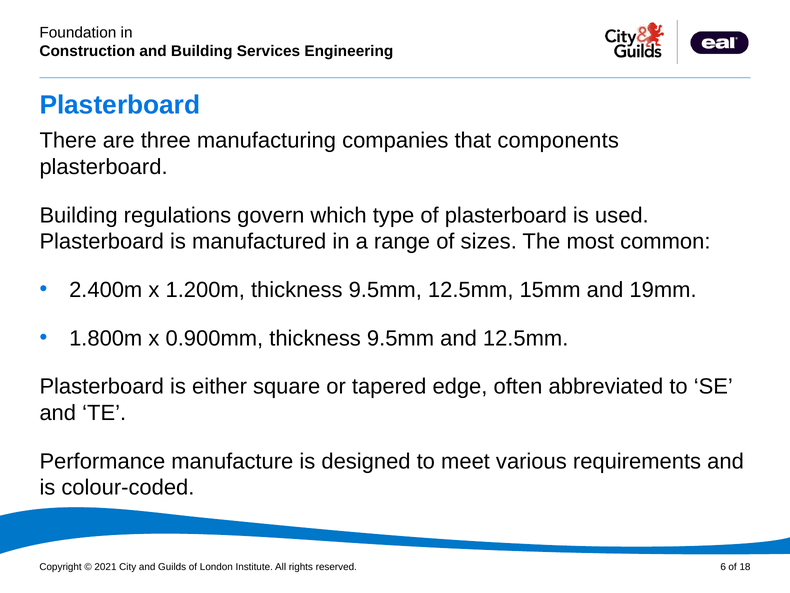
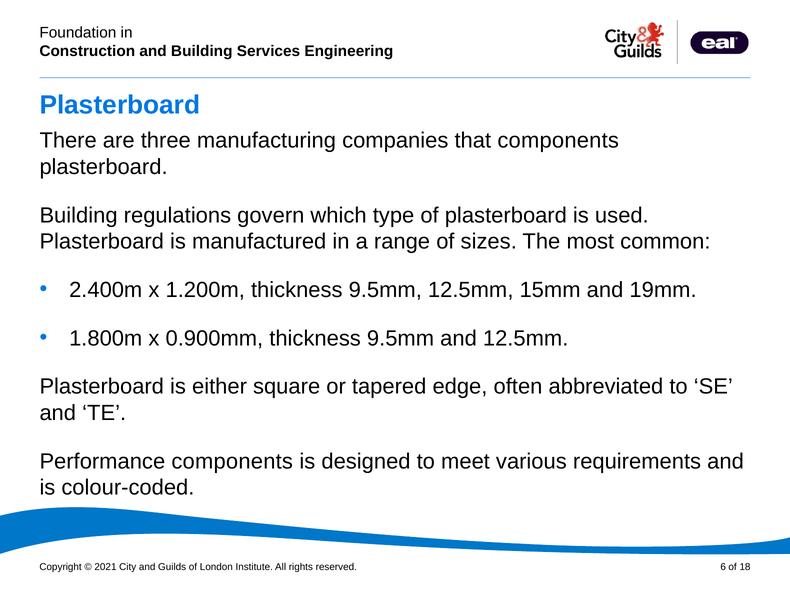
Performance manufacture: manufacture -> components
